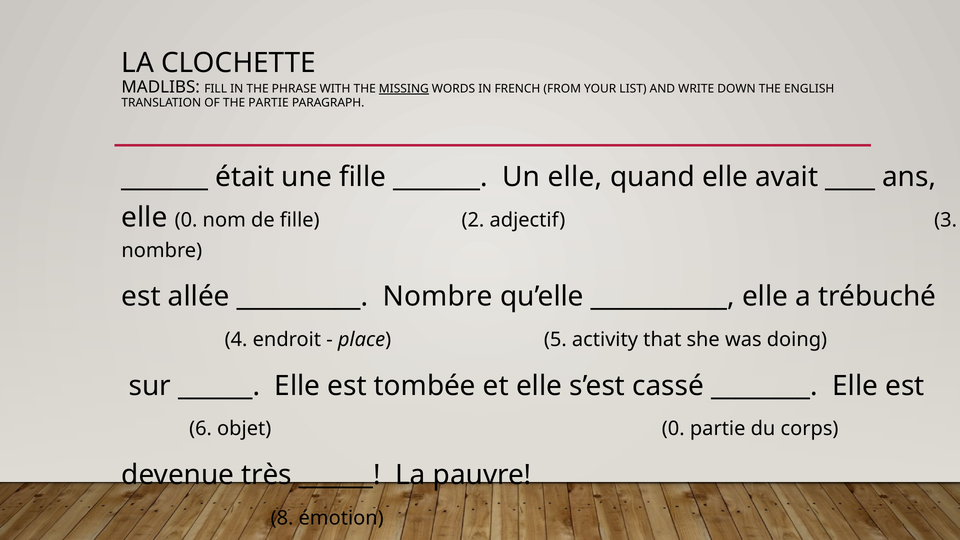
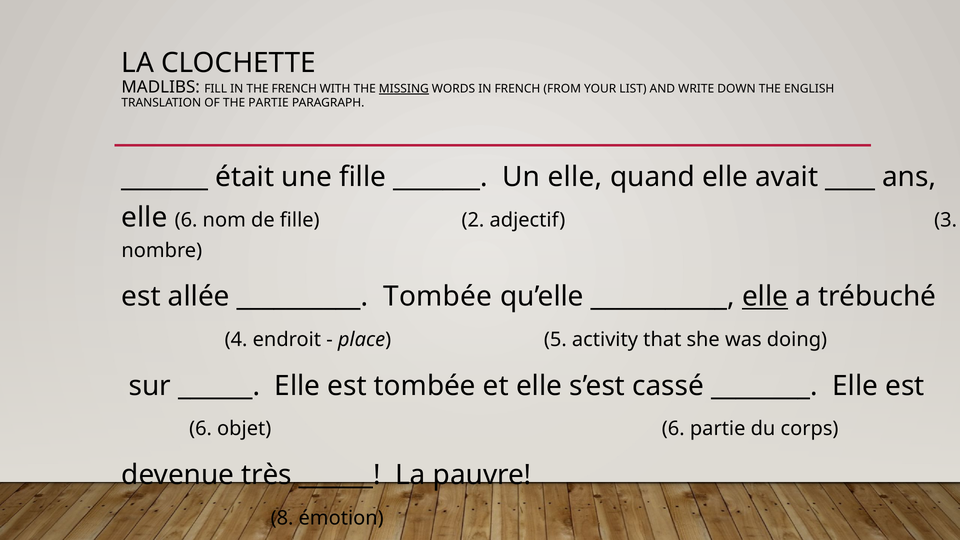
THE PHRASE: PHRASE -> FRENCH
elle 0: 0 -> 6
Nombre at (438, 297): Nombre -> Tombée
elle at (765, 297) underline: none -> present
objet 0: 0 -> 6
